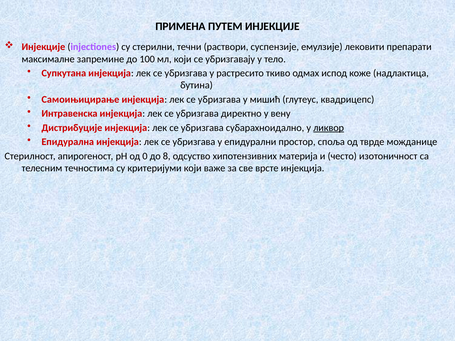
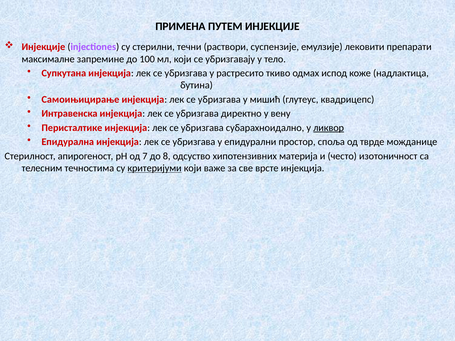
Дистрибуције: Дистрибуције -> Перисталтике
0: 0 -> 7
критеријуми underline: none -> present
